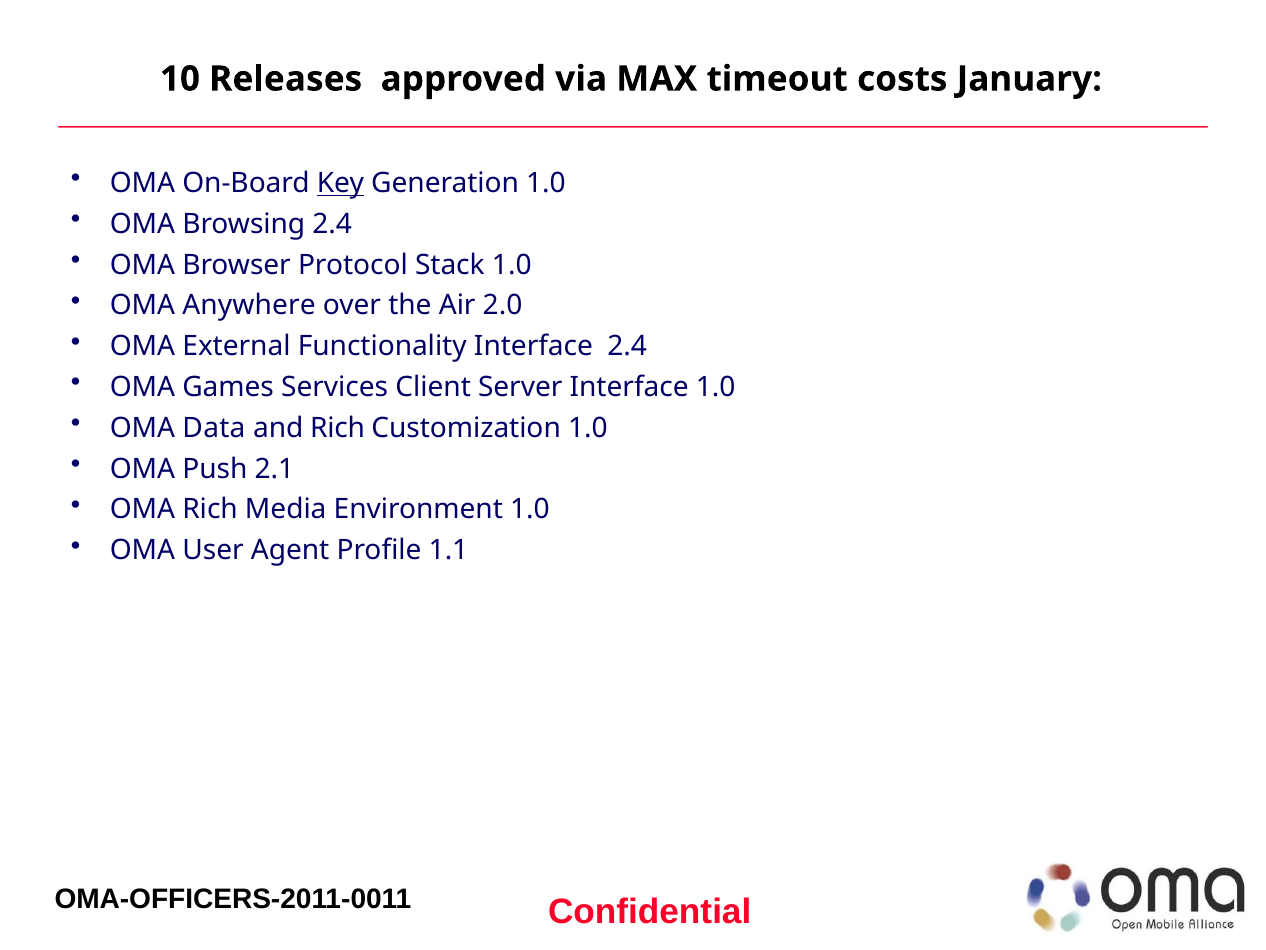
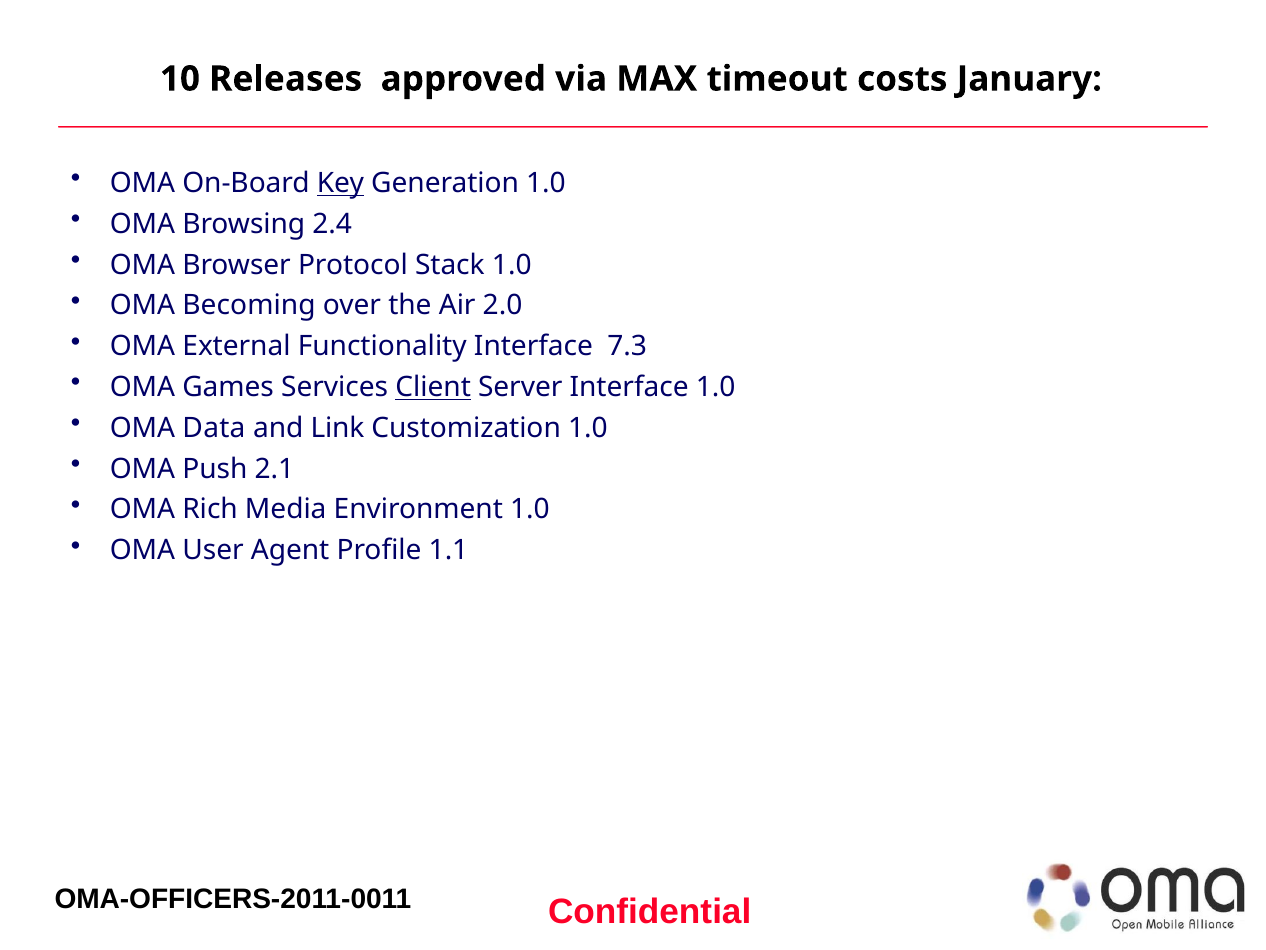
Anywhere: Anywhere -> Becoming
Interface 2.4: 2.4 -> 7.3
Client underline: none -> present
and Rich: Rich -> Link
